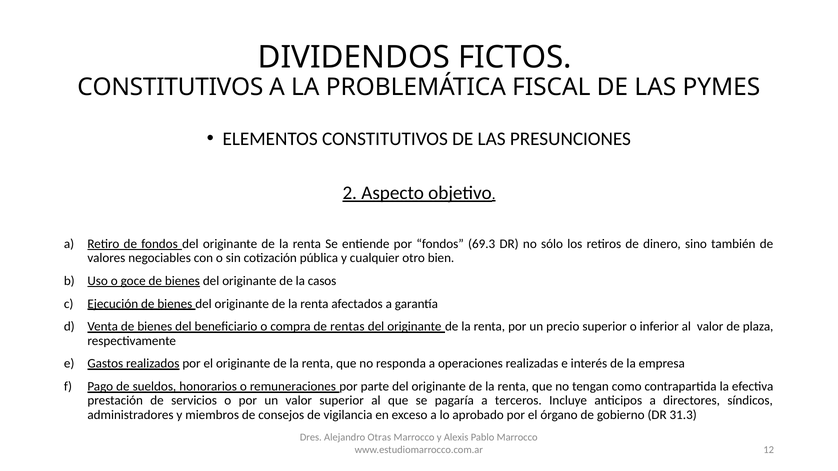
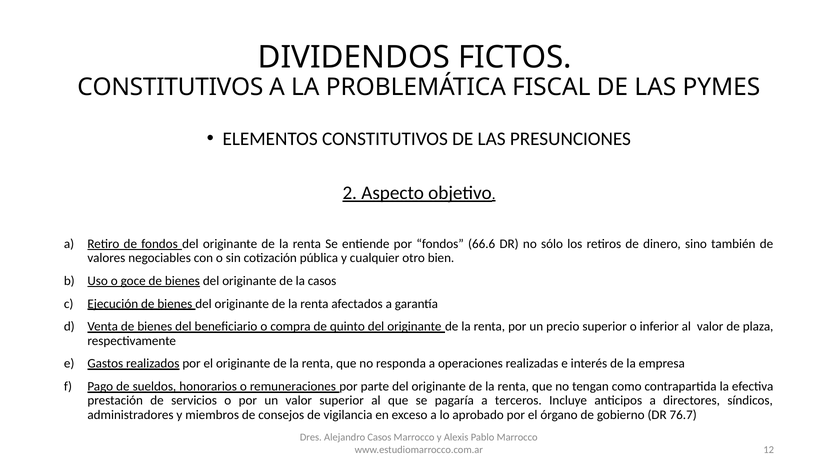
69.3: 69.3 -> 66.6
rentas: rentas -> quinto
31.3: 31.3 -> 76.7
Alejandro Otras: Otras -> Casos
